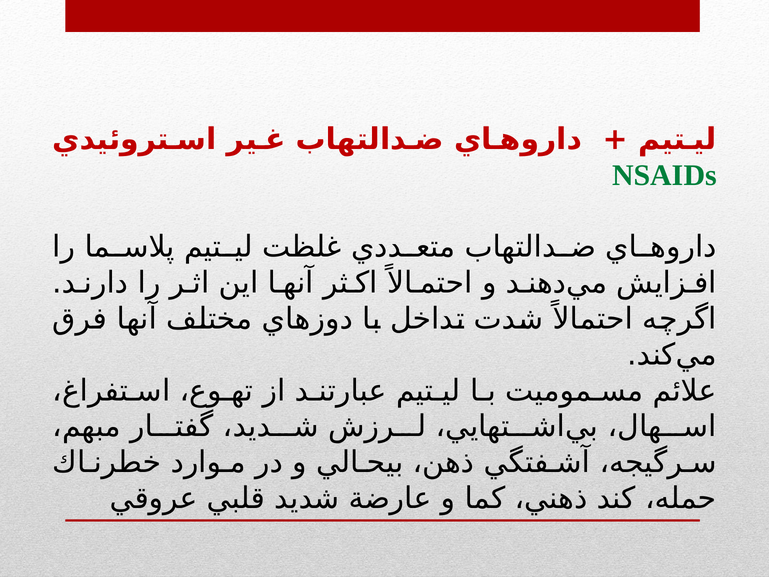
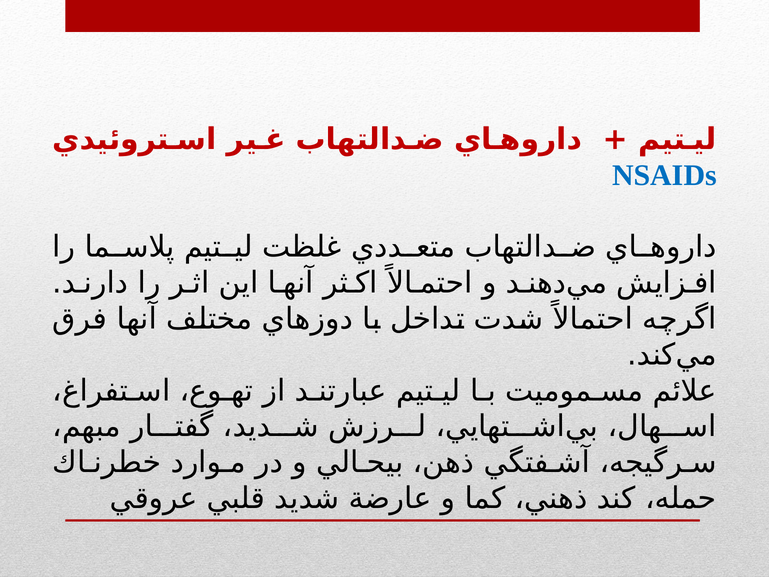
NSAIDs colour: green -> blue
